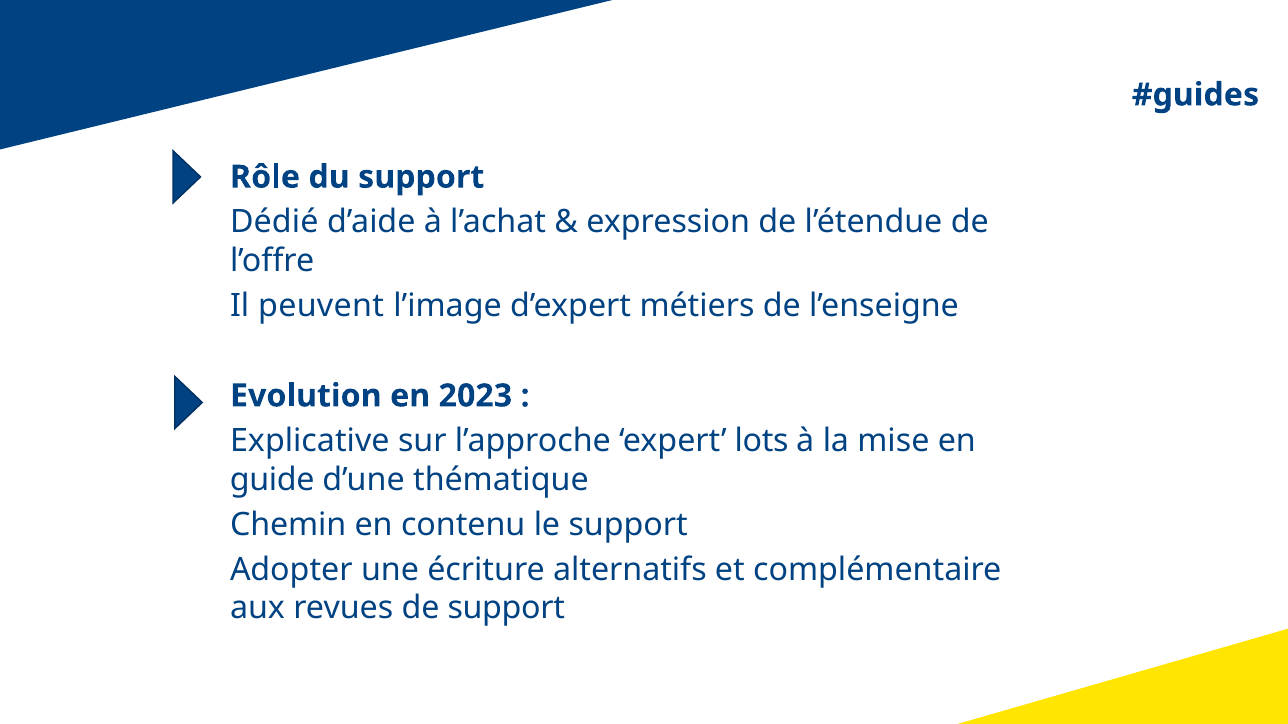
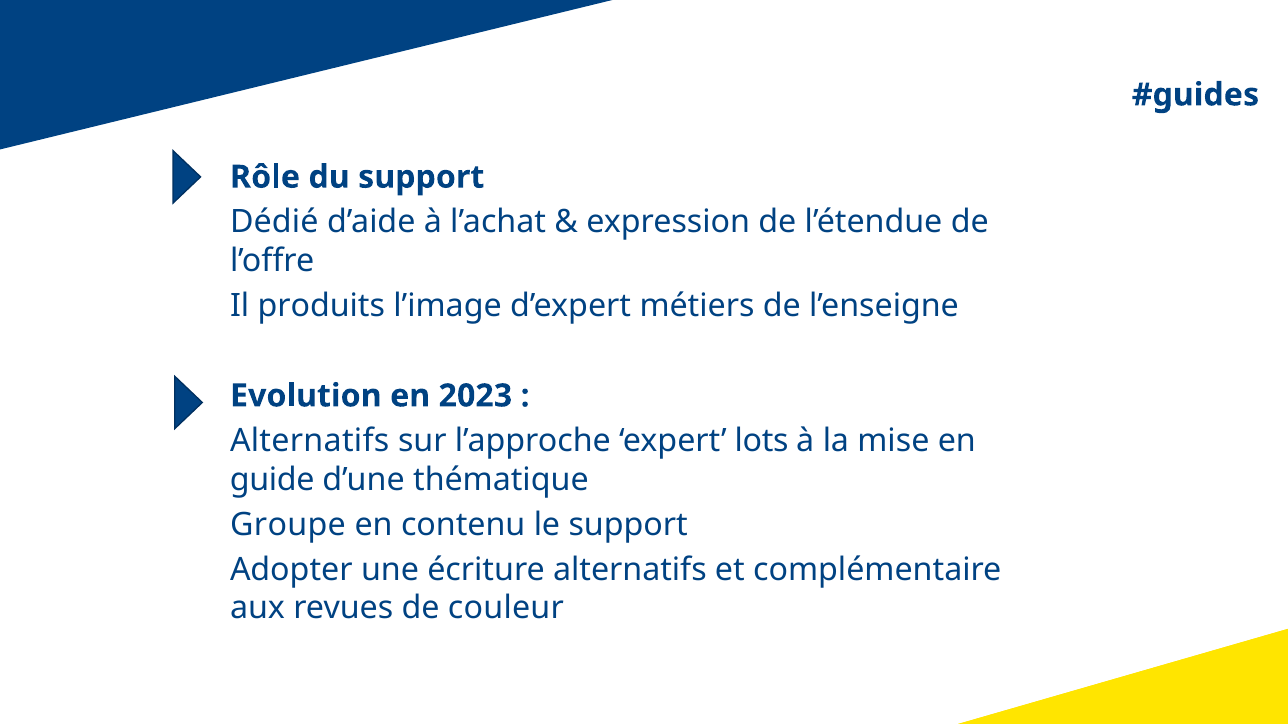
peuvent: peuvent -> produits
Explicative at (310, 441): Explicative -> Alternatifs
Chemin: Chemin -> Groupe
de support: support -> couleur
